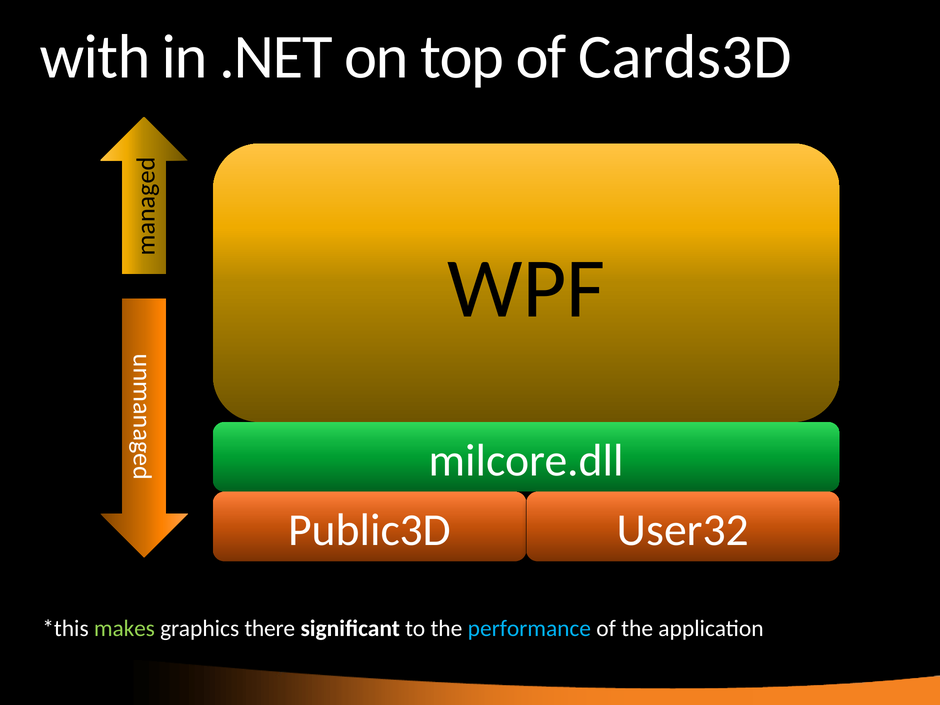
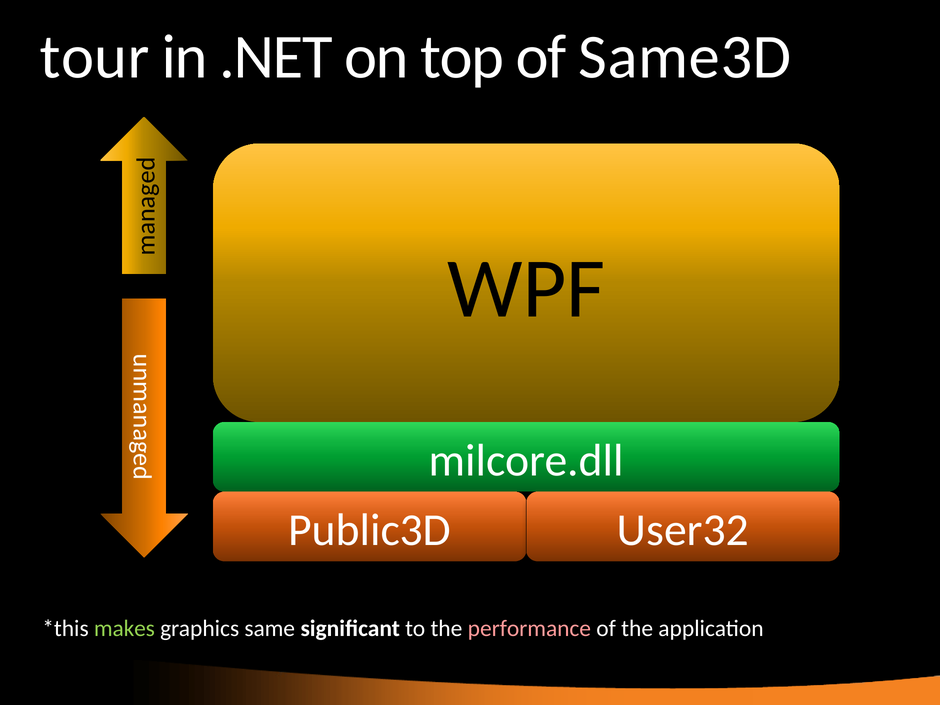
with: with -> tour
Cards3D: Cards3D -> Same3D
there: there -> same
performance colour: light blue -> pink
